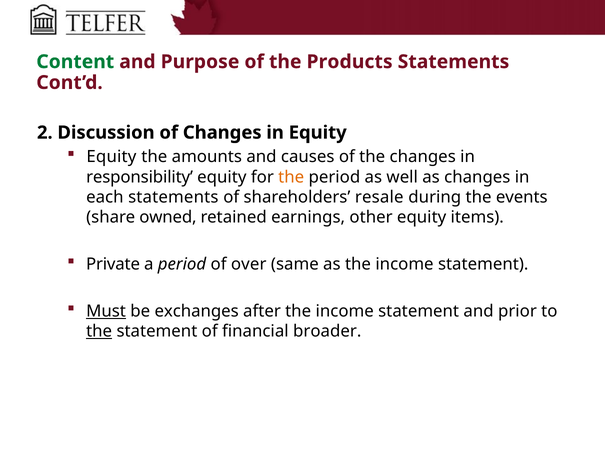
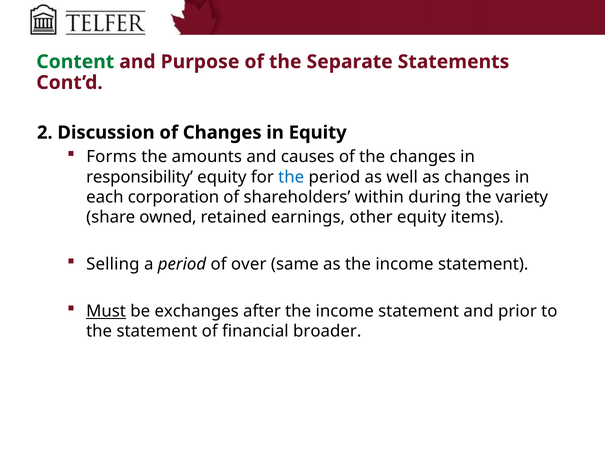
Products: Products -> Separate
Equity at (111, 157): Equity -> Forms
the at (291, 177) colour: orange -> blue
each statements: statements -> corporation
resale: resale -> within
events: events -> variety
Private: Private -> Selling
the at (99, 332) underline: present -> none
